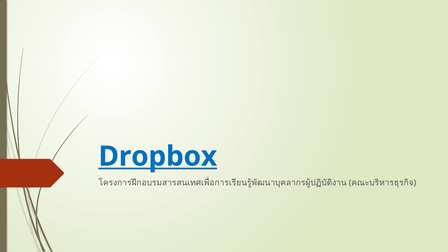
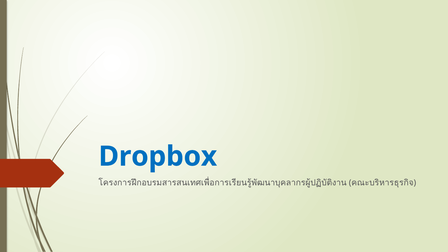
Dropbox underline: present -> none
